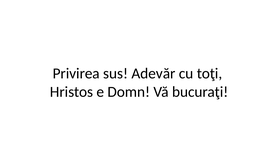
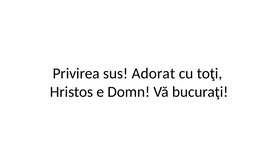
Adevăr: Adevăr -> Adorat
